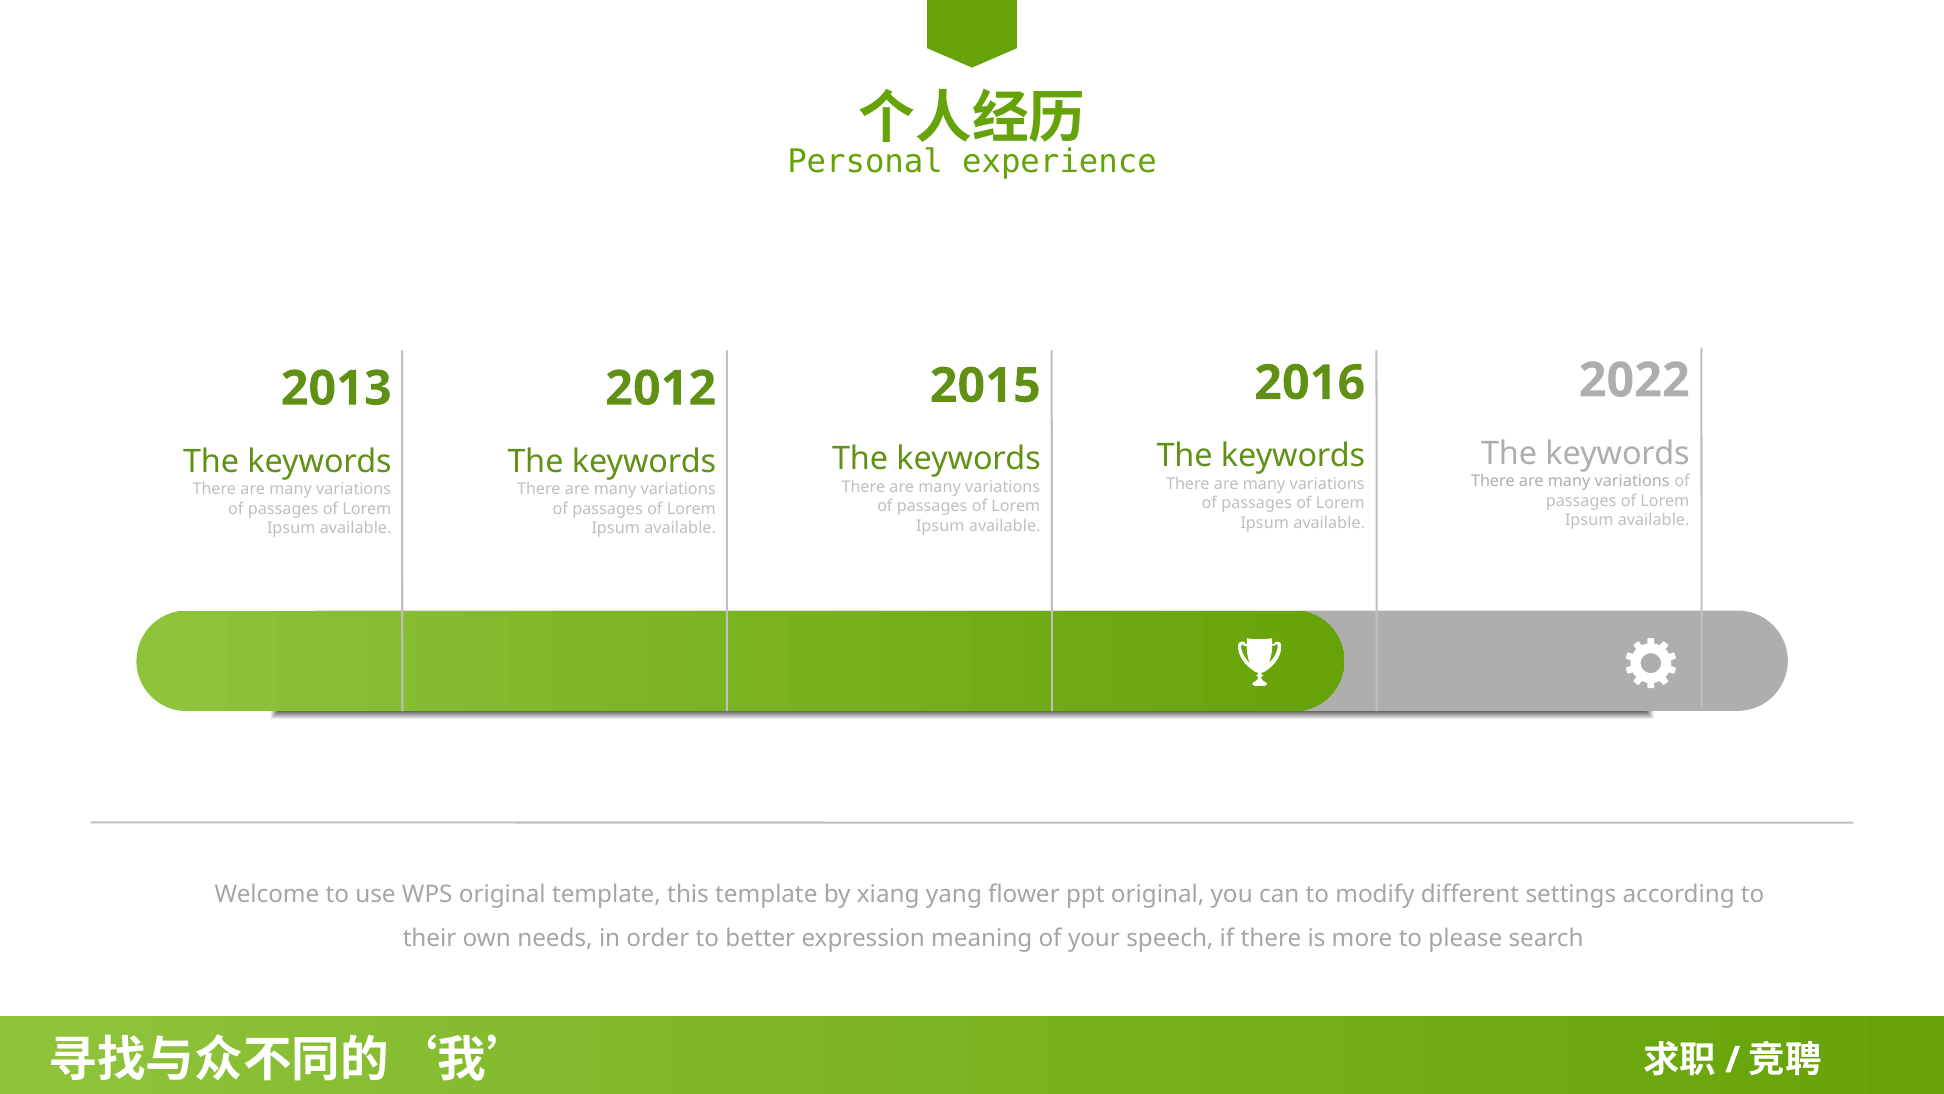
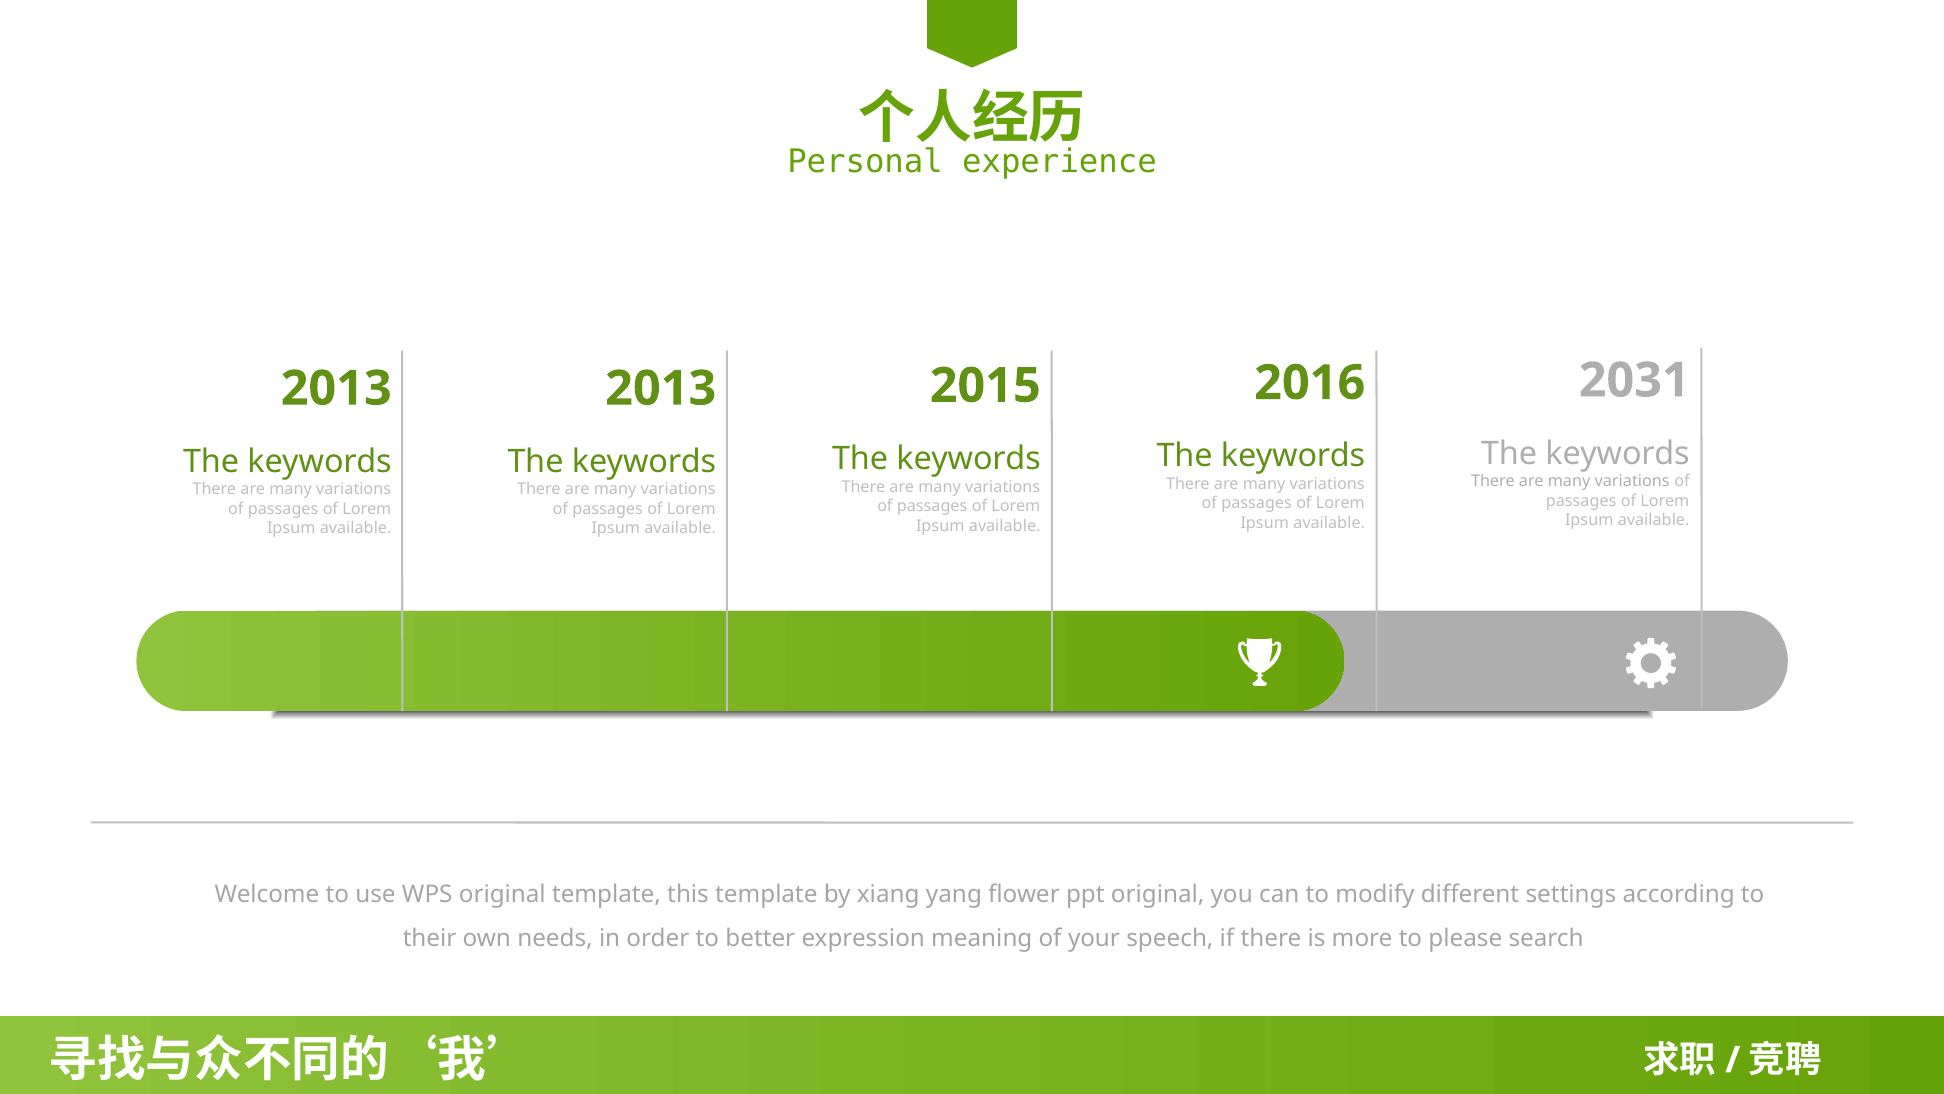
2022: 2022 -> 2031
2012 at (661, 388): 2012 -> 2013
